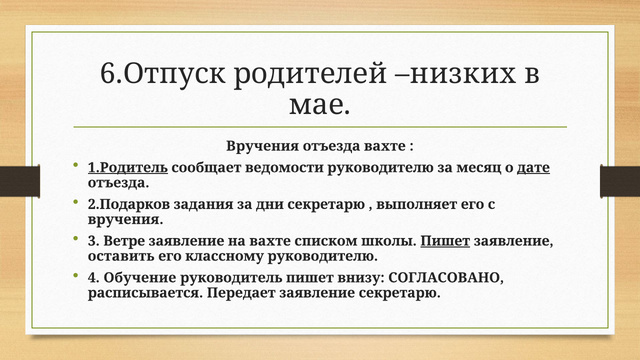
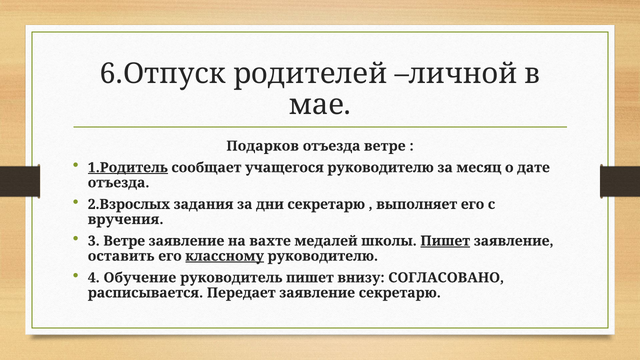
низких: низких -> личной
Вручения at (263, 146): Вручения -> Подарков
отъезда вахте: вахте -> ветре
ведомости: ведомости -> учащегося
дате underline: present -> none
2.Подарков: 2.Подарков -> 2.Взрослых
списком: списком -> медалей
классному underline: none -> present
